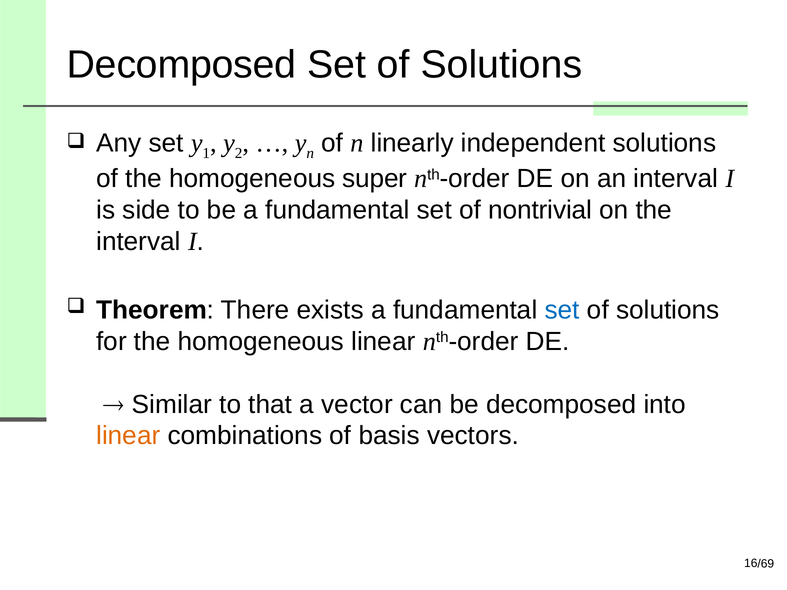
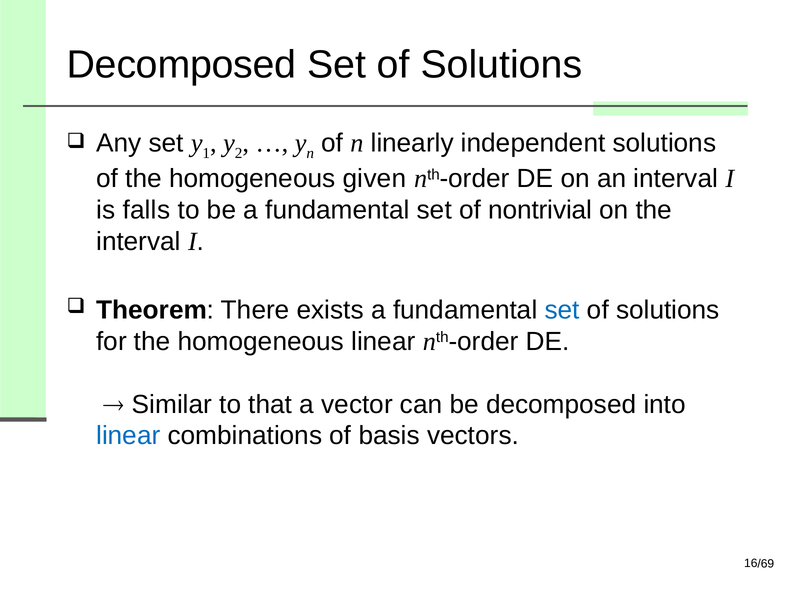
super: super -> given
side: side -> falls
linear at (128, 436) colour: orange -> blue
